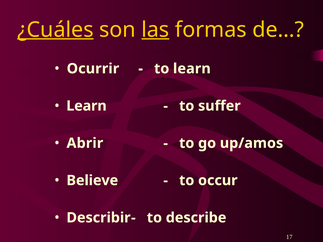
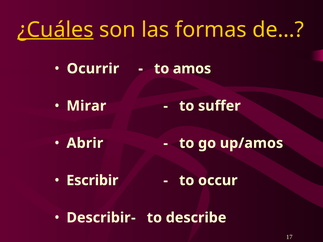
las underline: present -> none
to learn: learn -> amos
Learn at (86, 106): Learn -> Mirar
Believe: Believe -> Escribir
